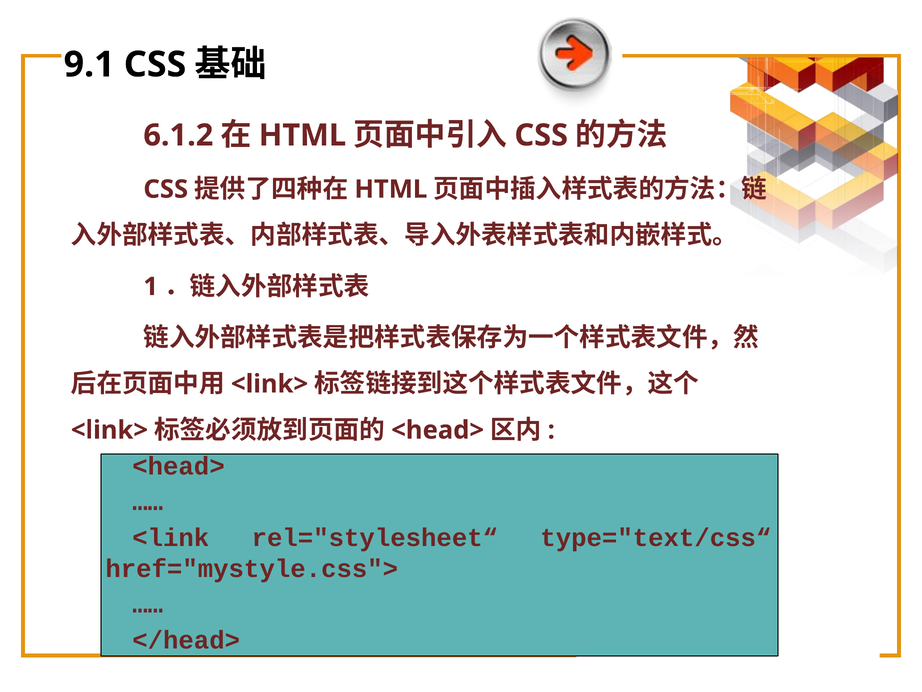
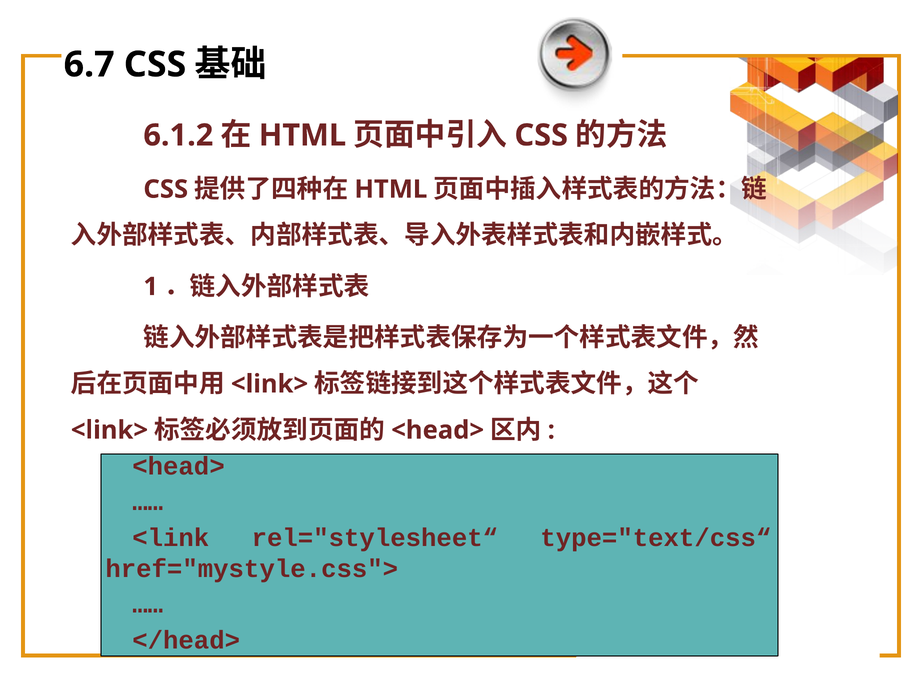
9.1: 9.1 -> 6.7
